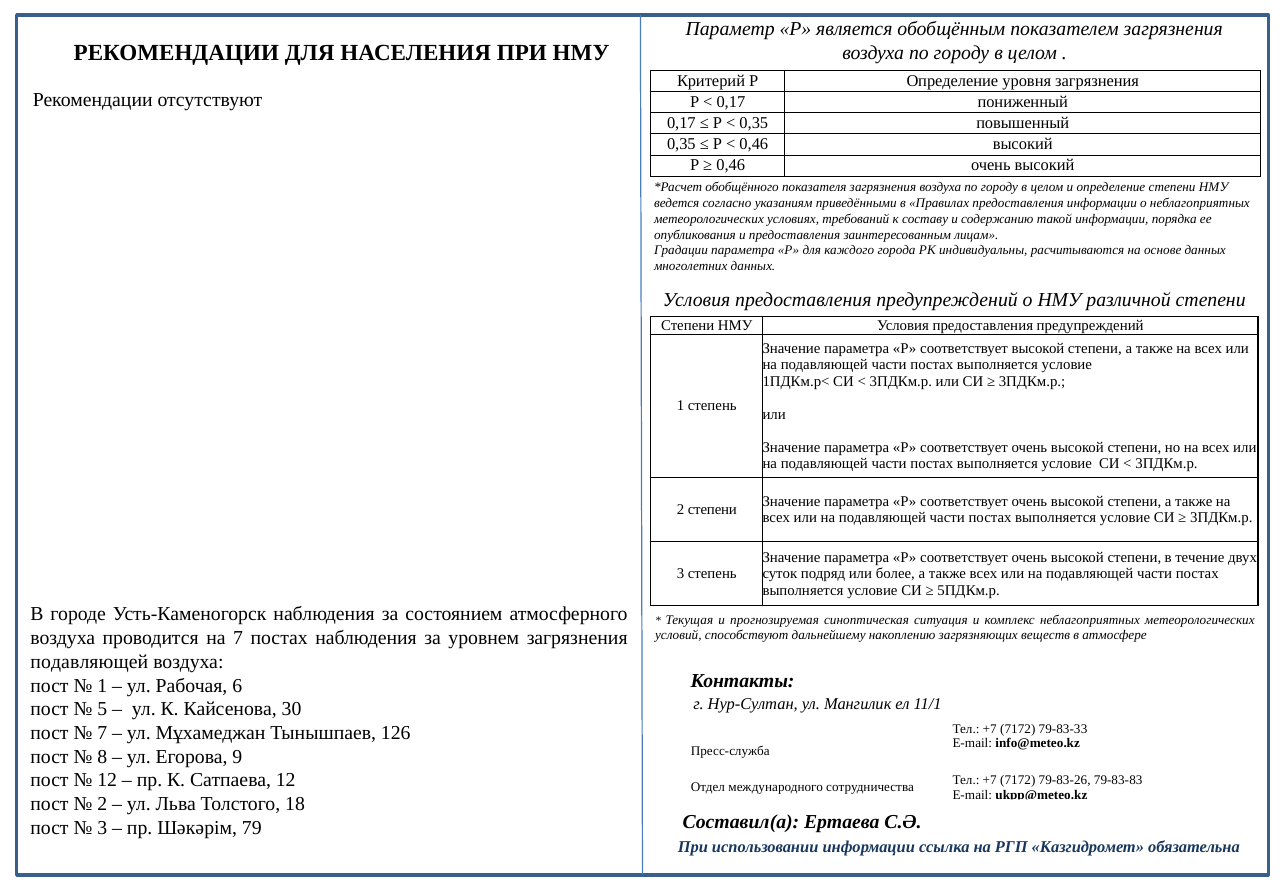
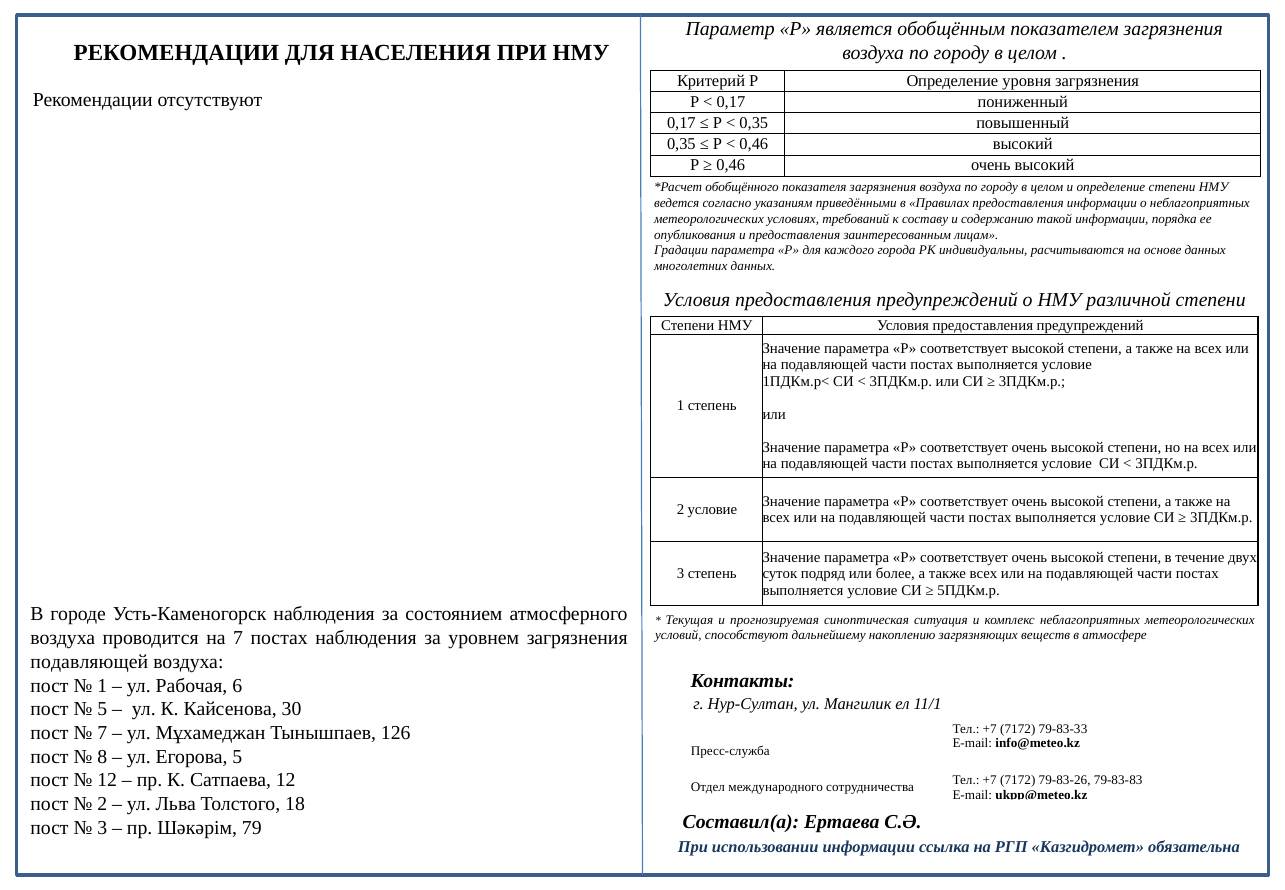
2 степени: степени -> условие
Егорова 9: 9 -> 5
